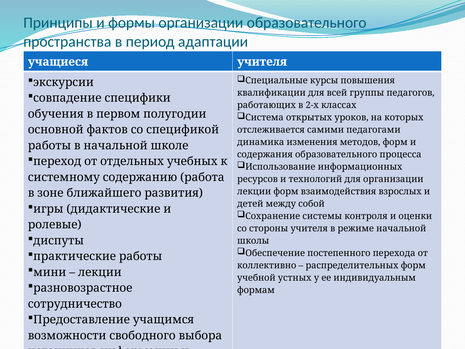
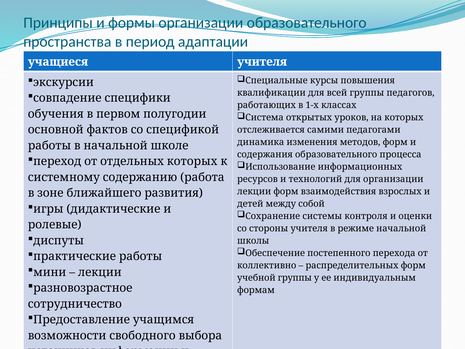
2-х: 2-х -> 1-х
отдельных учебных: учебных -> которых
учебной устных: устных -> группы
